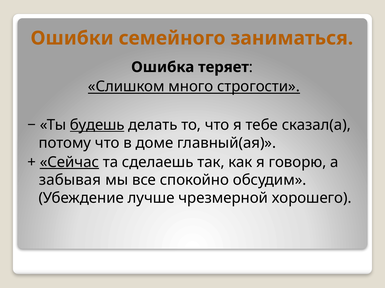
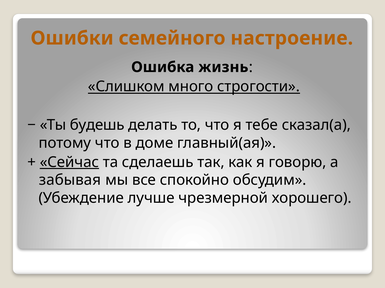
заниматься: заниматься -> настроение
теряет: теряет -> жизнь
будешь underline: present -> none
